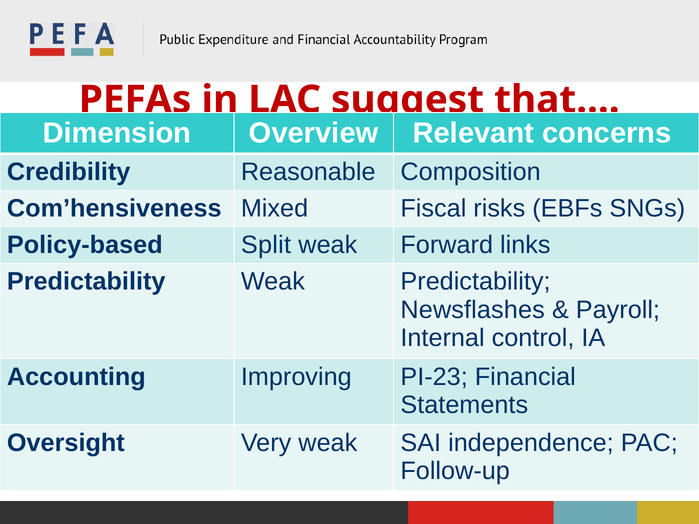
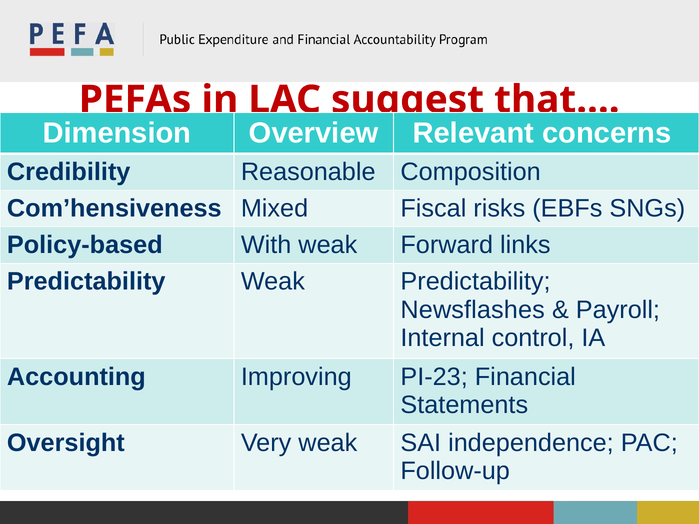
Split: Split -> With
